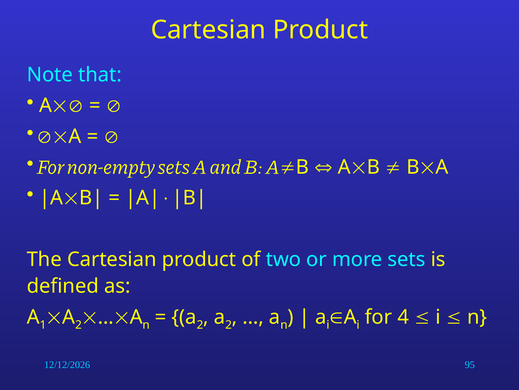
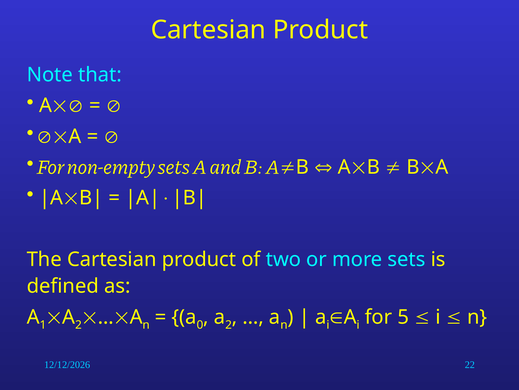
2 at (200, 324): 2 -> 0
4: 4 -> 5
95: 95 -> 22
